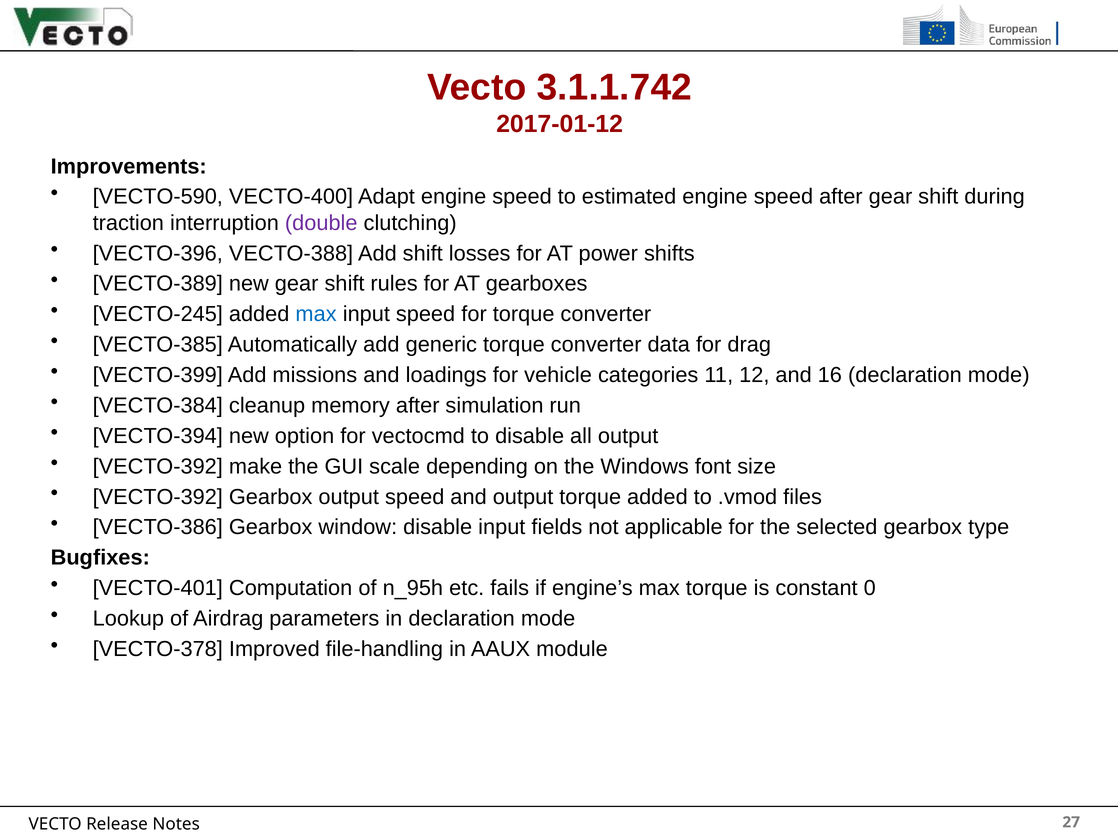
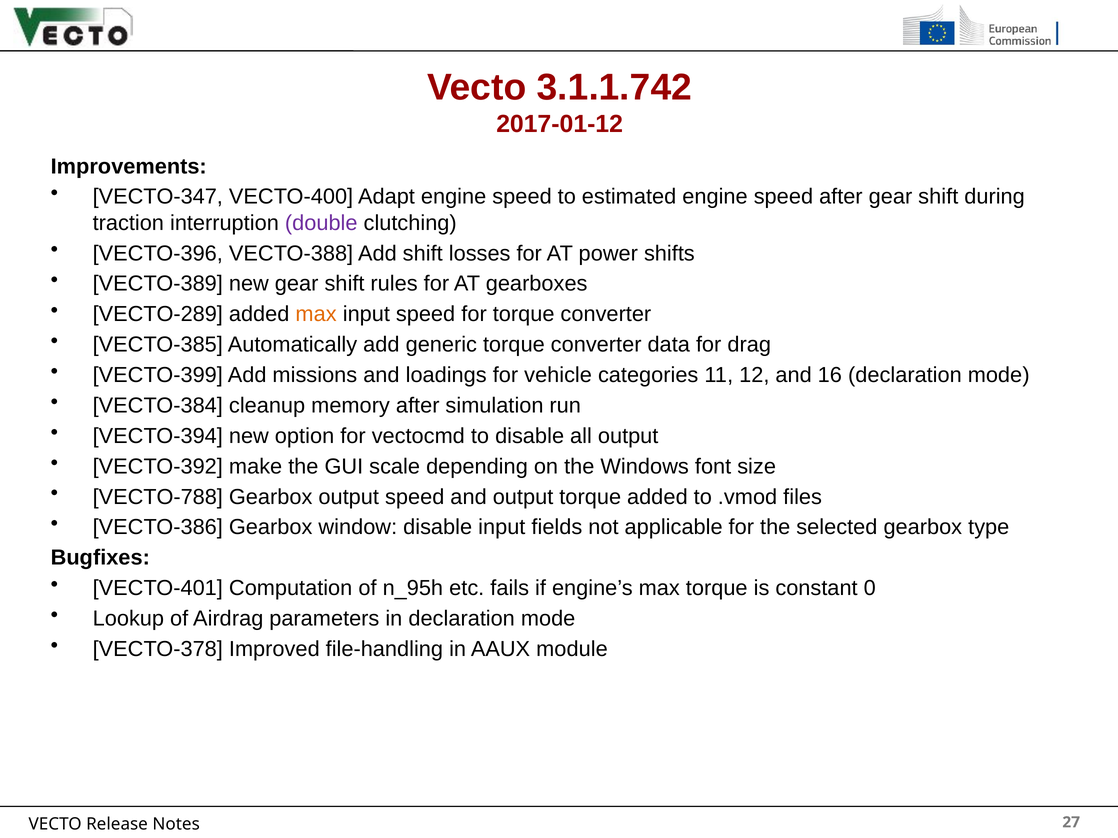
VECTO-590: VECTO-590 -> VECTO-347
VECTO-245: VECTO-245 -> VECTO-289
max at (316, 314) colour: blue -> orange
VECTO-392 at (158, 497): VECTO-392 -> VECTO-788
